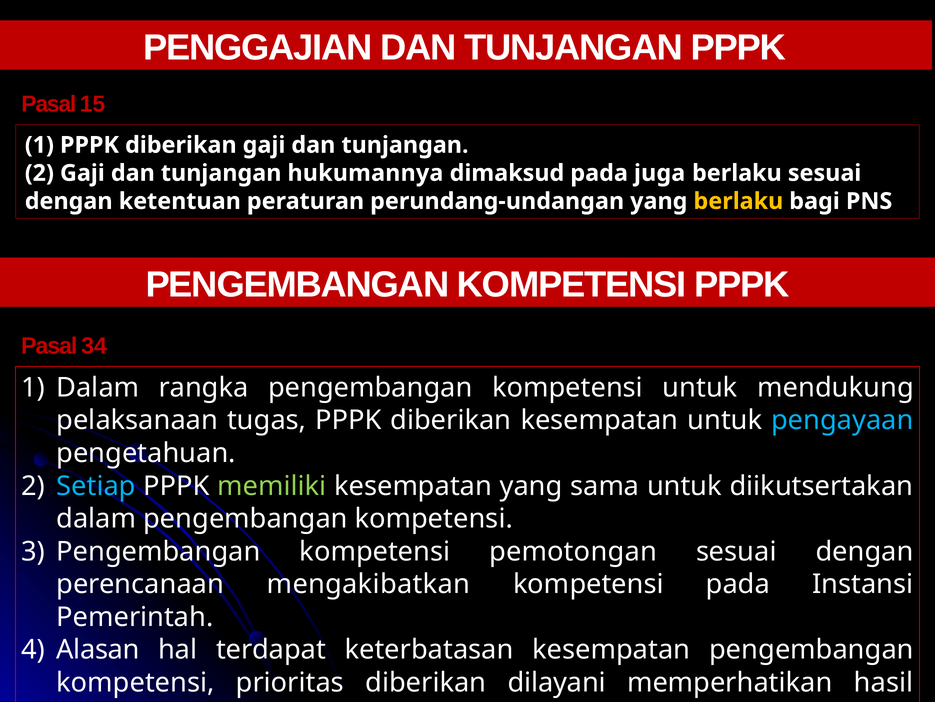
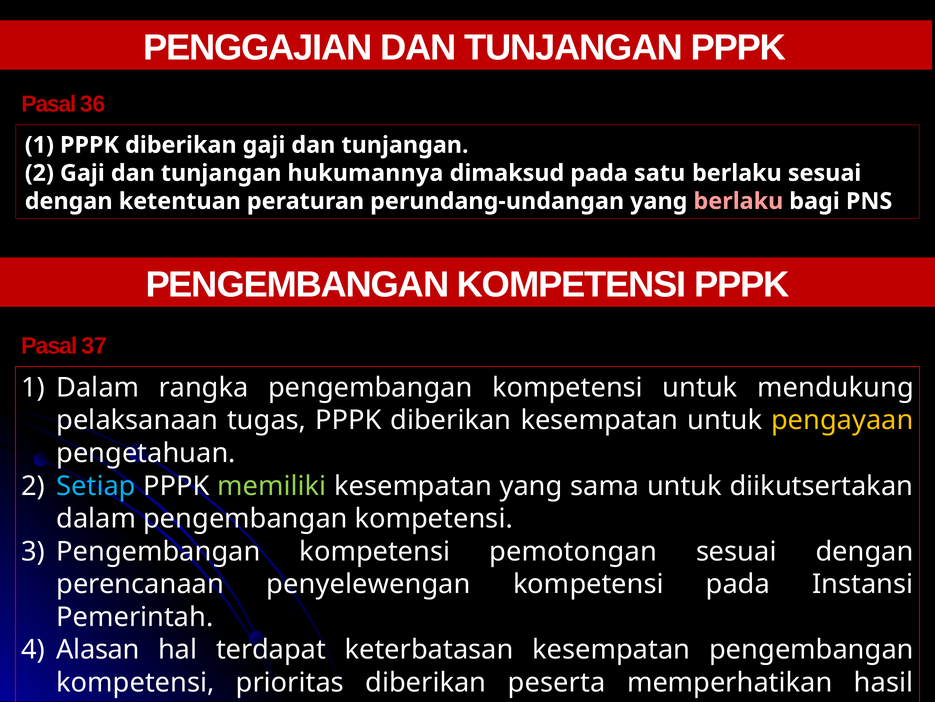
15: 15 -> 36
juga: juga -> satu
berlaku at (738, 201) colour: yellow -> pink
34: 34 -> 37
pengayaan colour: light blue -> yellow
mengakibatkan: mengakibatkan -> penyelewengan
dilayani: dilayani -> peserta
